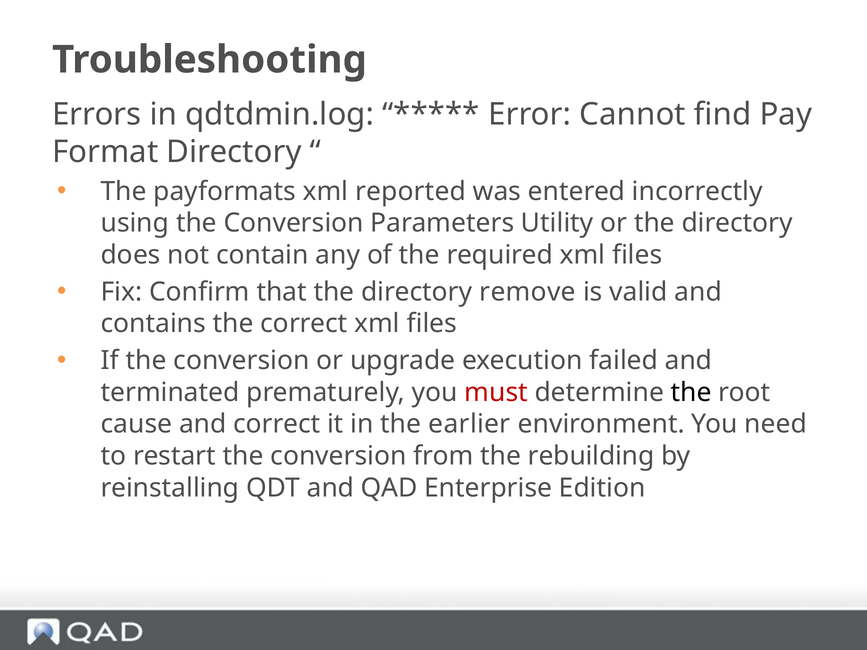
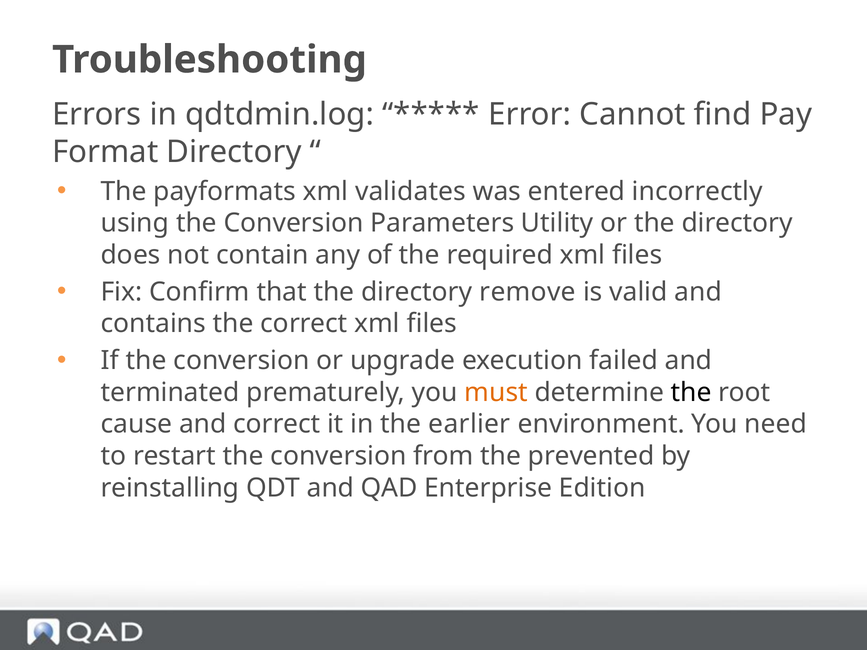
reported: reported -> validates
must colour: red -> orange
rebuilding: rebuilding -> prevented
